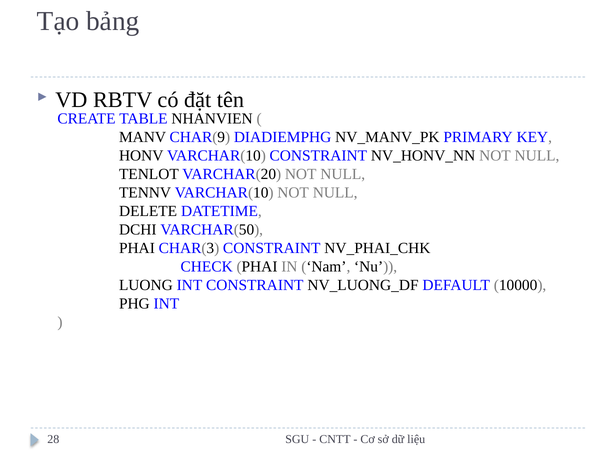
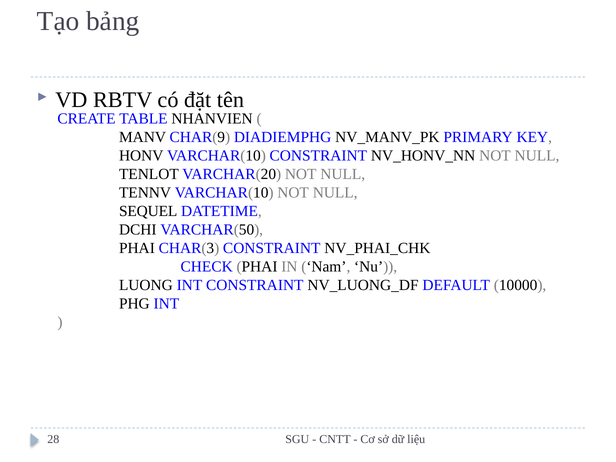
DELETE: DELETE -> SEQUEL
